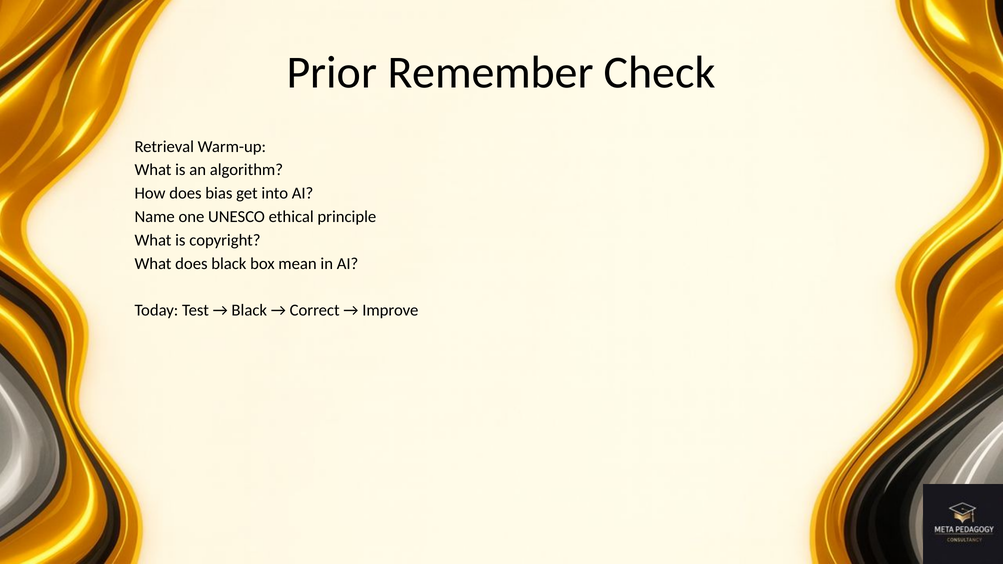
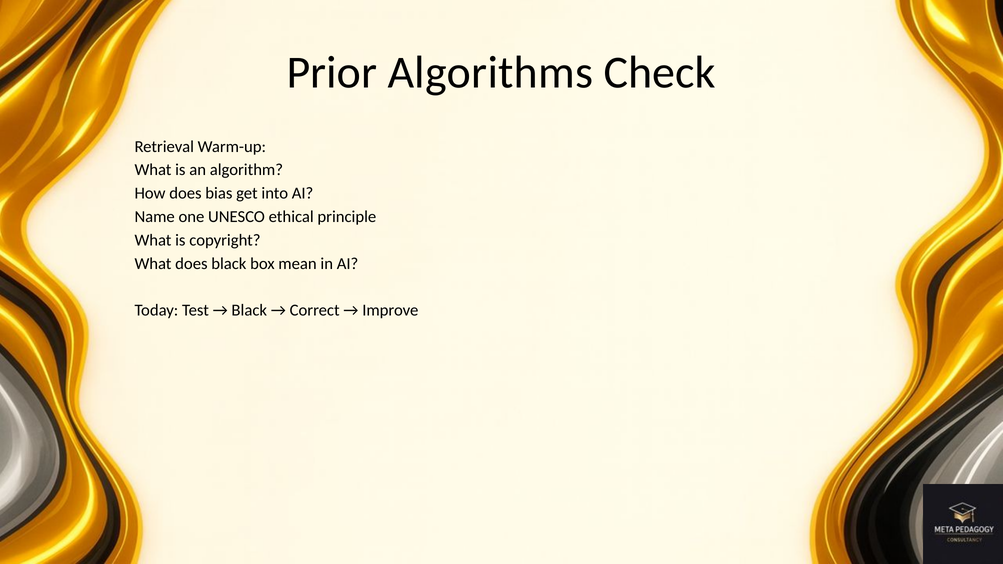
Remember: Remember -> Algorithms
